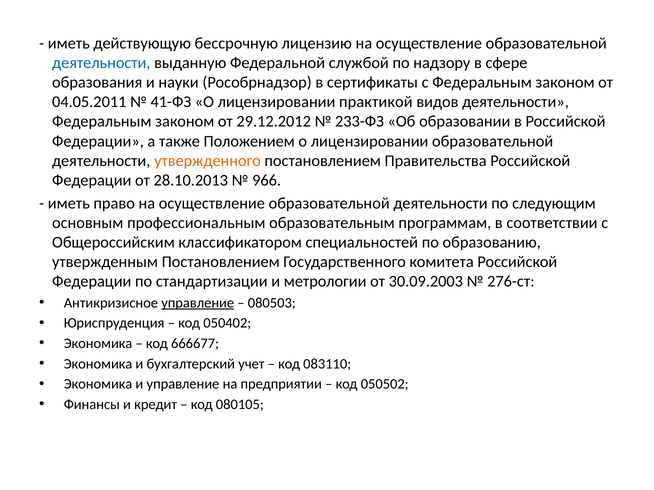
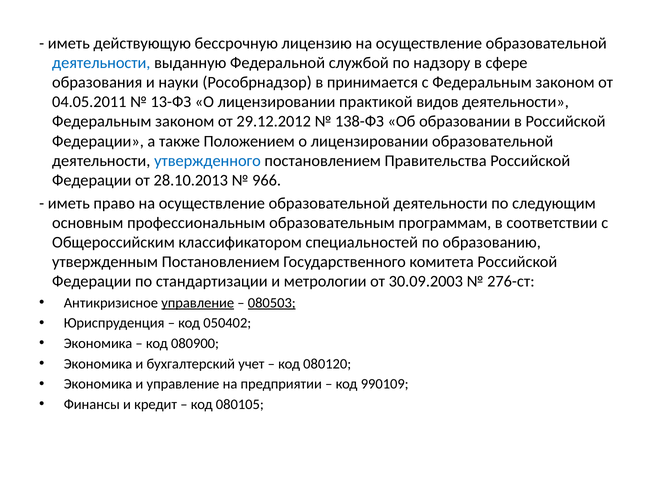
сертификаты: сертификаты -> принимается
41-ФЗ: 41-ФЗ -> 13-ФЗ
233-ФЗ: 233-ФЗ -> 138-ФЗ
утвержденного colour: orange -> blue
080503 underline: none -> present
666677: 666677 -> 080900
083110: 083110 -> 080120
050502: 050502 -> 990109
